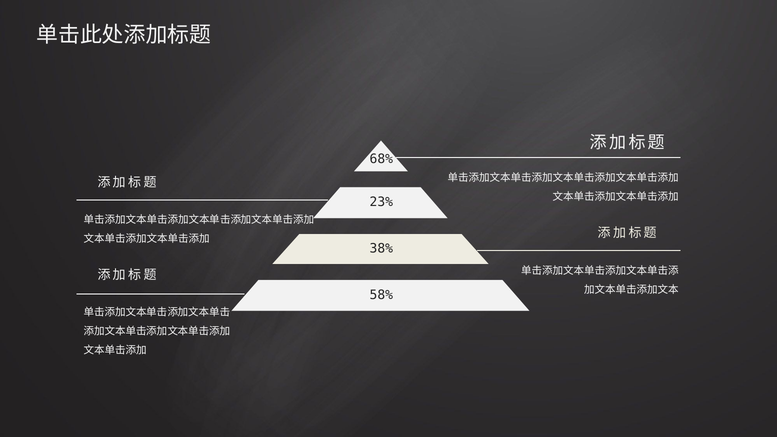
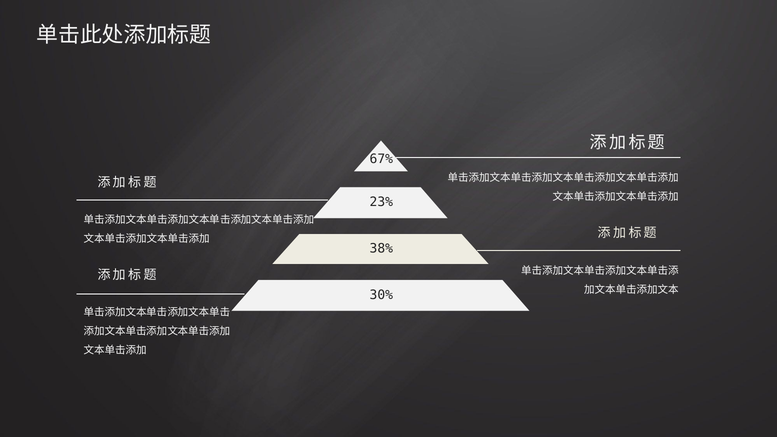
68%: 68% -> 67%
58%: 58% -> 30%
